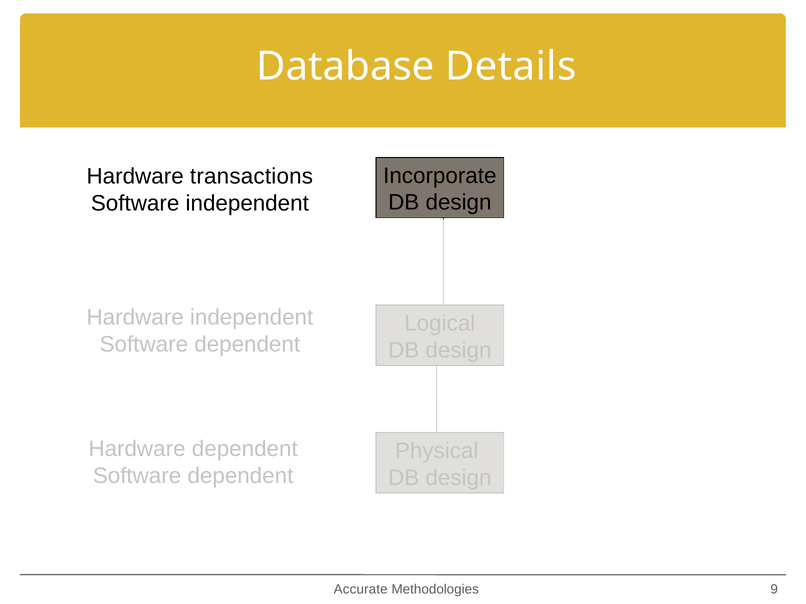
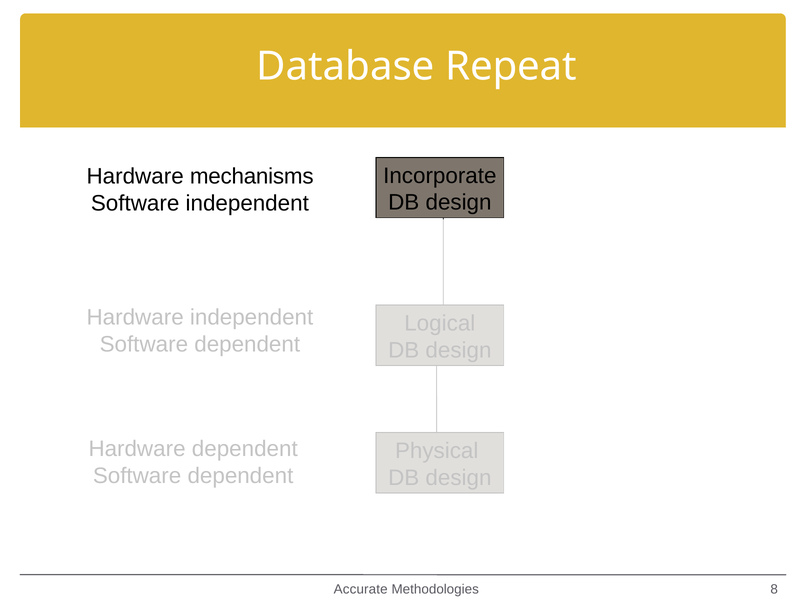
Details: Details -> Repeat
transactions: transactions -> mechanisms
9: 9 -> 8
